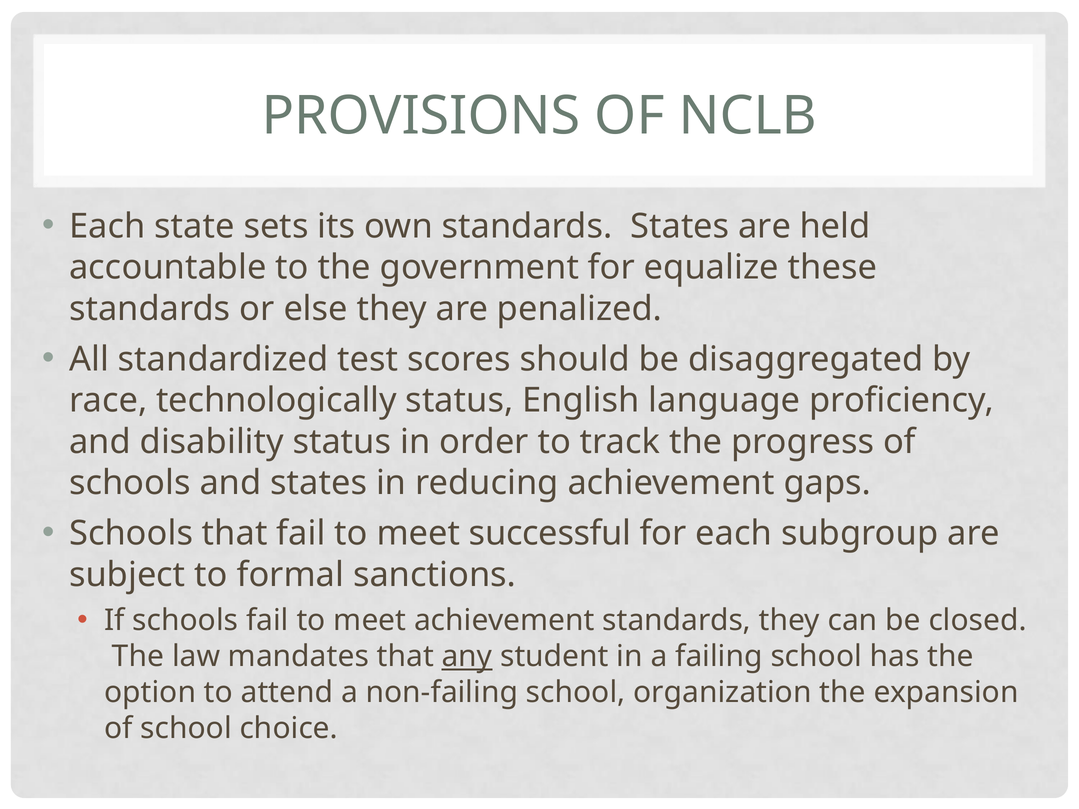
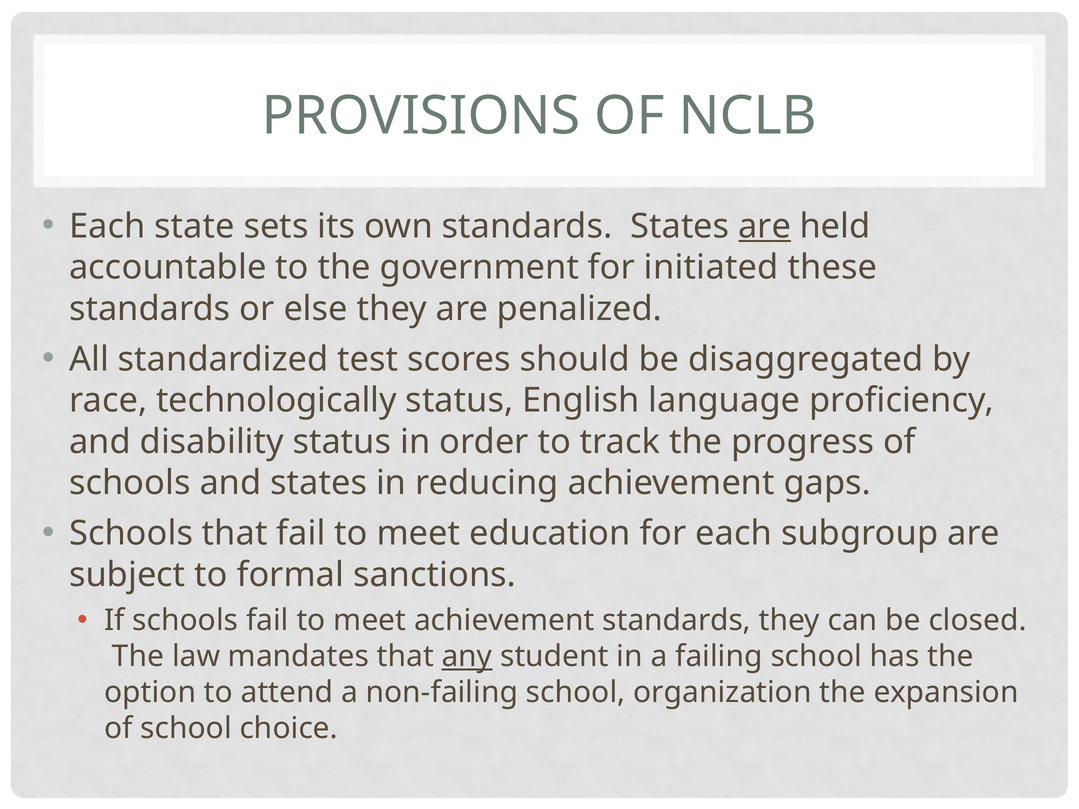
are at (765, 226) underline: none -> present
equalize: equalize -> initiated
successful: successful -> education
